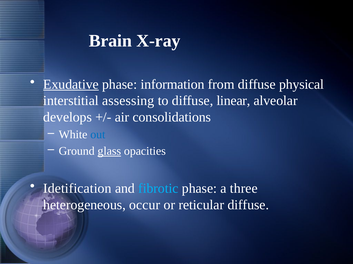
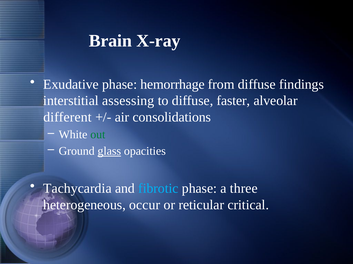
Exudative underline: present -> none
information: information -> hemorrhage
physical: physical -> findings
linear: linear -> faster
develops: develops -> different
out colour: blue -> green
Idetification: Idetification -> Tachycardia
reticular diffuse: diffuse -> critical
